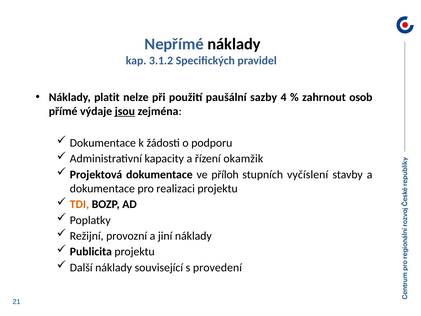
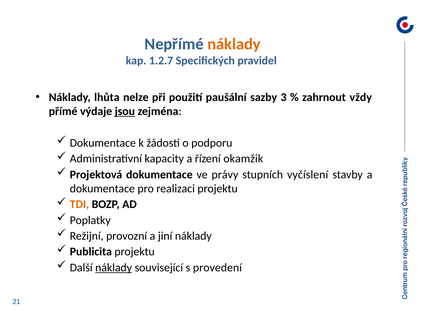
náklady at (234, 44) colour: black -> orange
3.1.2: 3.1.2 -> 1.2.7
platit: platit -> lhůta
4: 4 -> 3
osob: osob -> vždy
příloh: příloh -> právy
náklady at (114, 267) underline: none -> present
